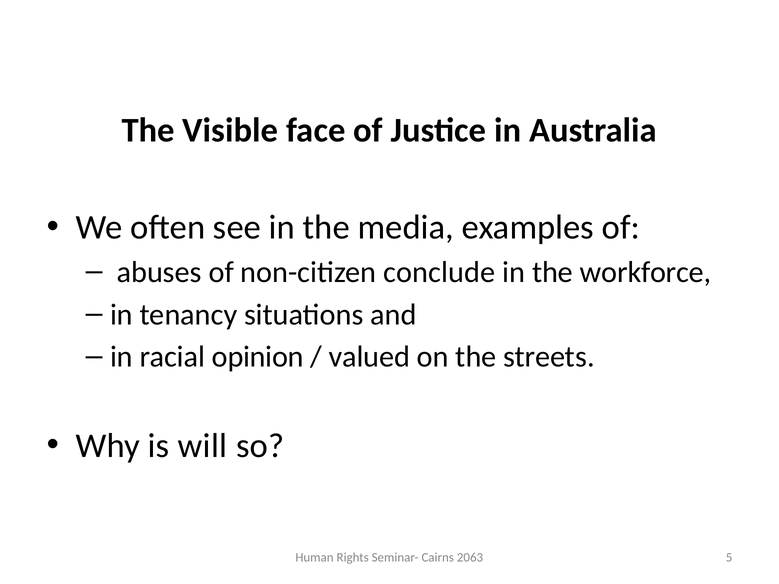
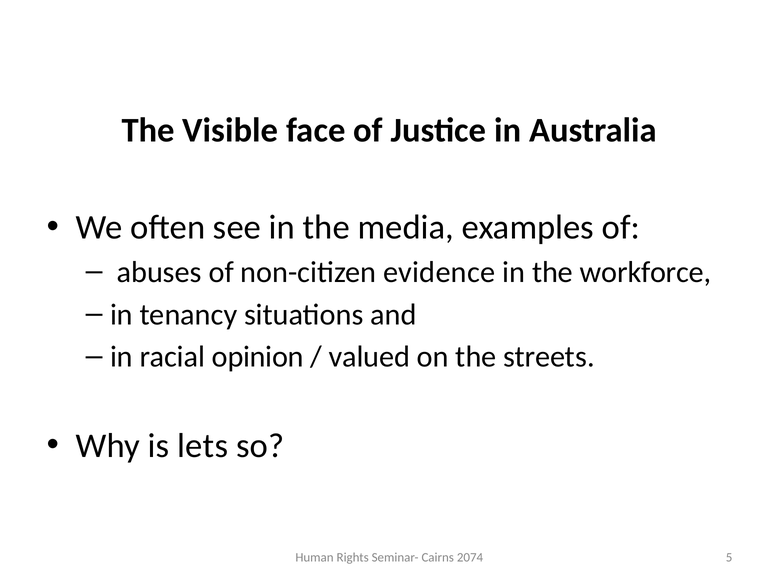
conclude: conclude -> evidence
will: will -> lets
2063: 2063 -> 2074
